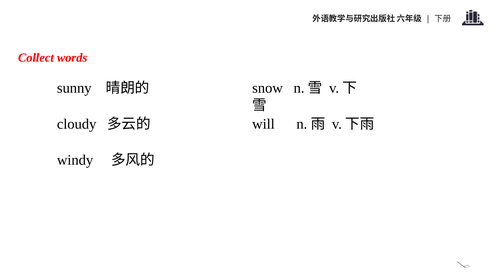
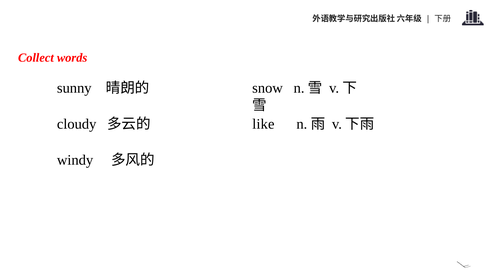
will: will -> like
